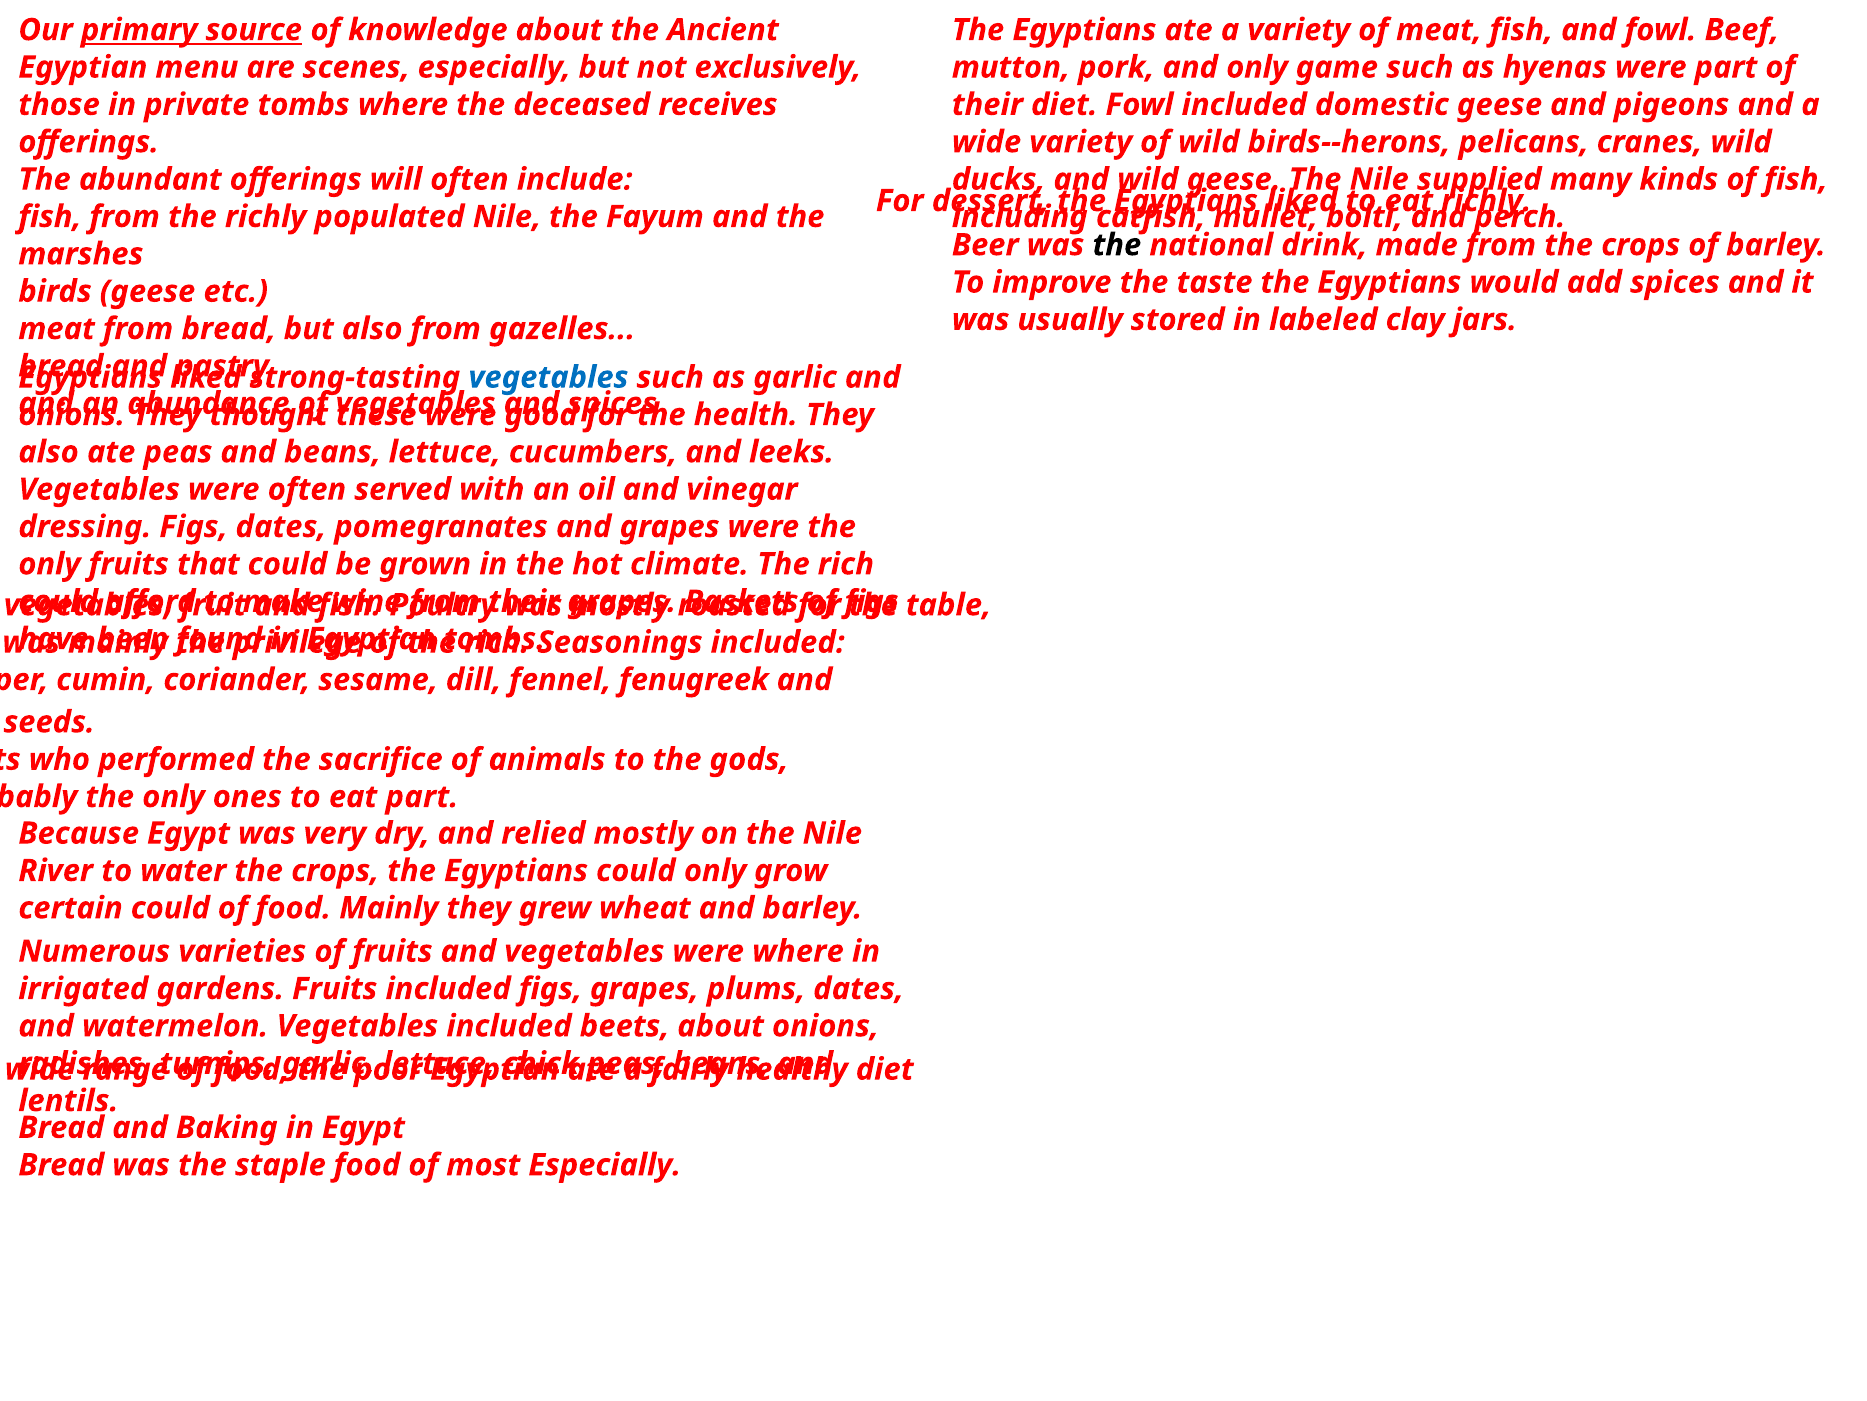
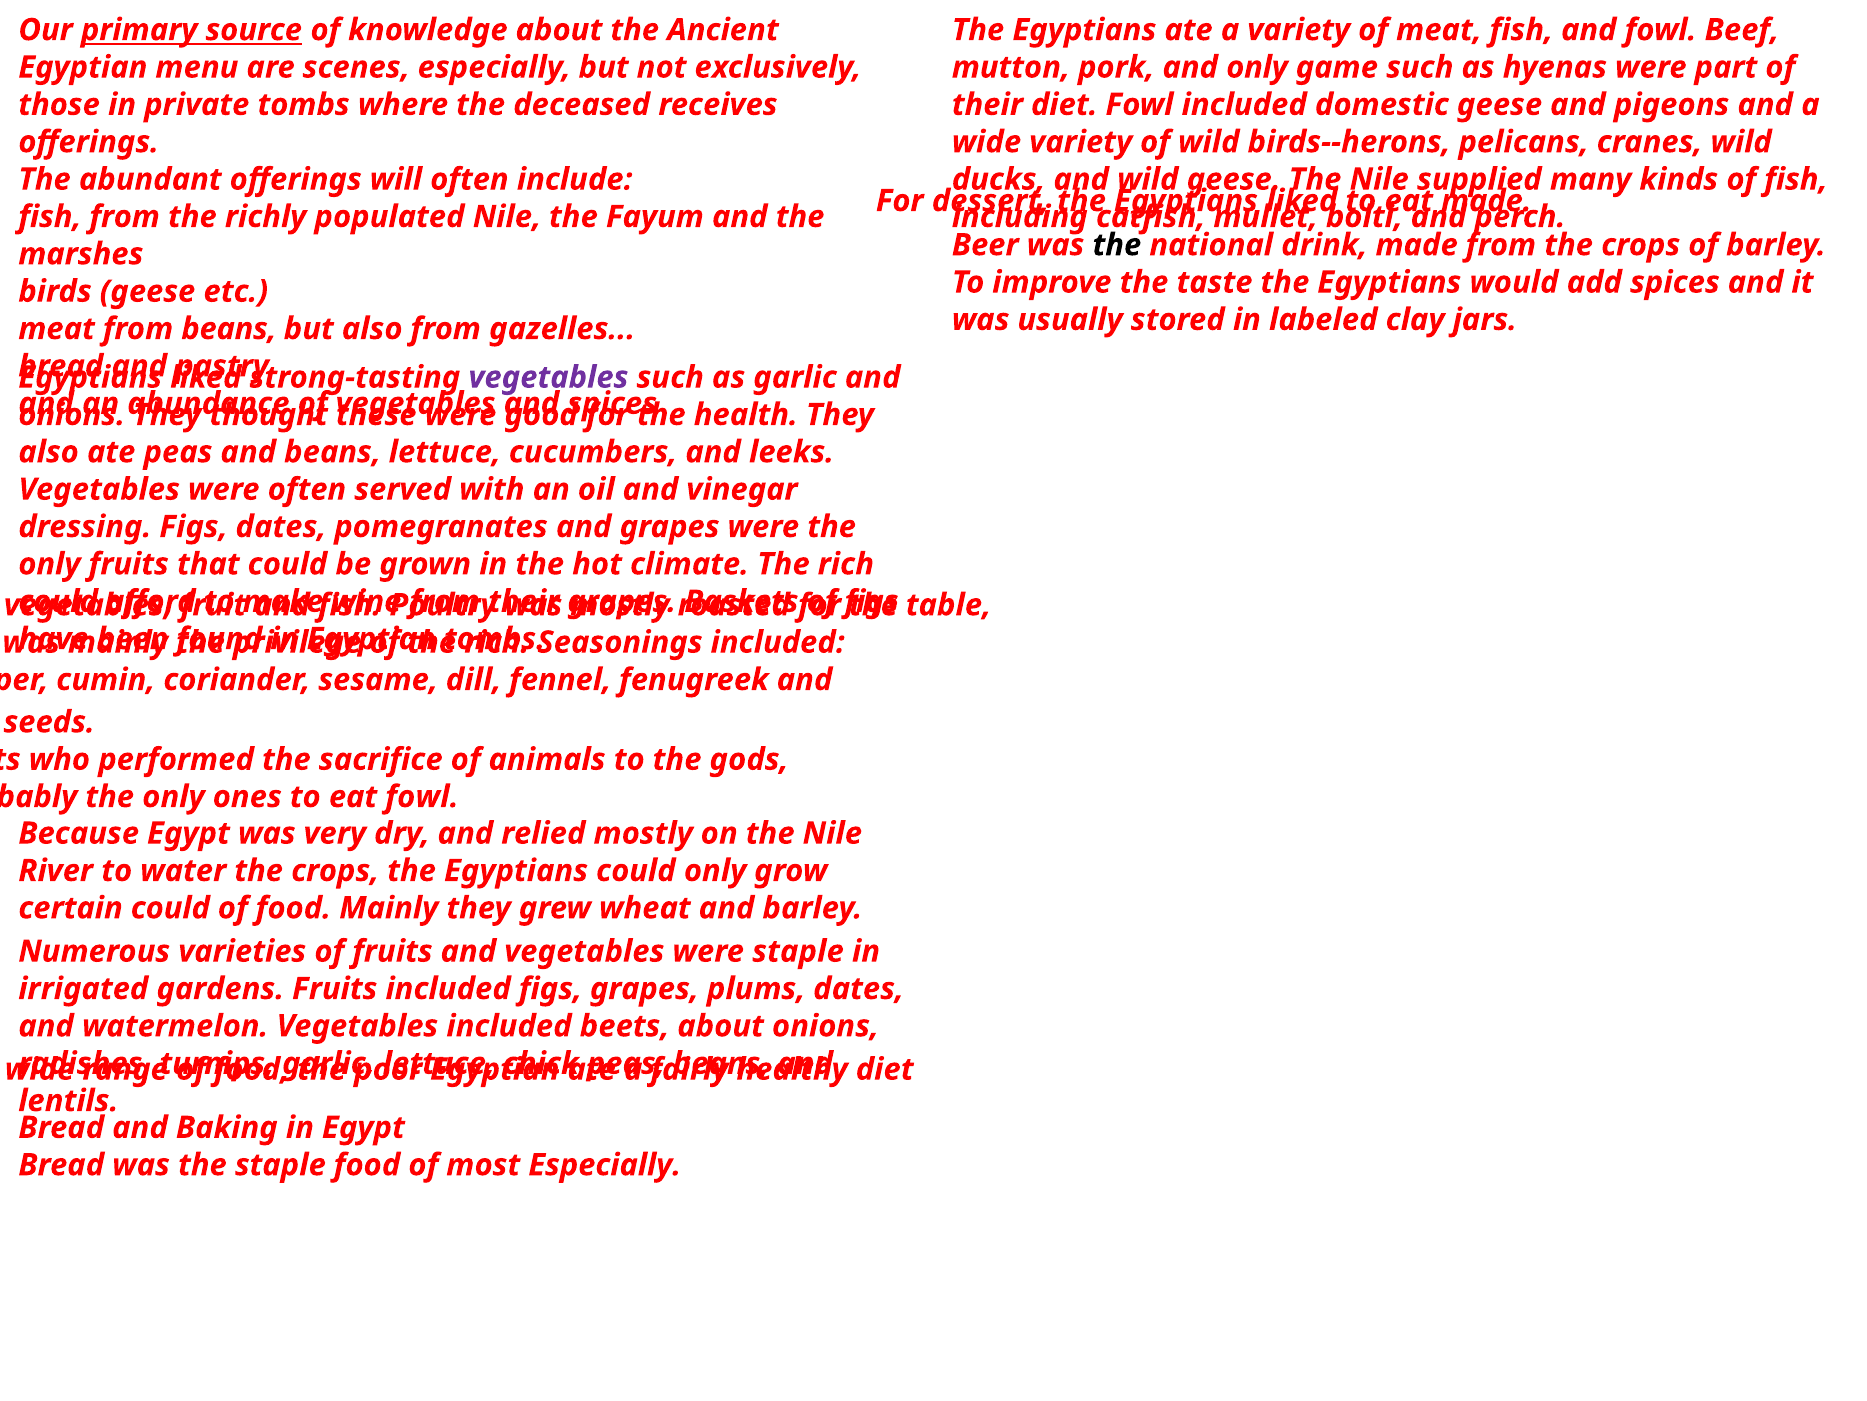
eat richly: richly -> made
from bread: bread -> beans
vegetables at (548, 377) colour: blue -> purple
eat part: part -> fowl
were where: where -> staple
